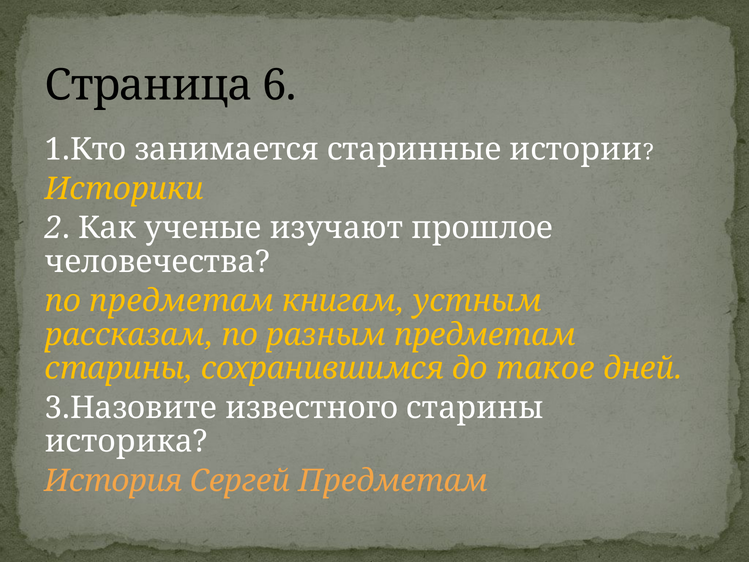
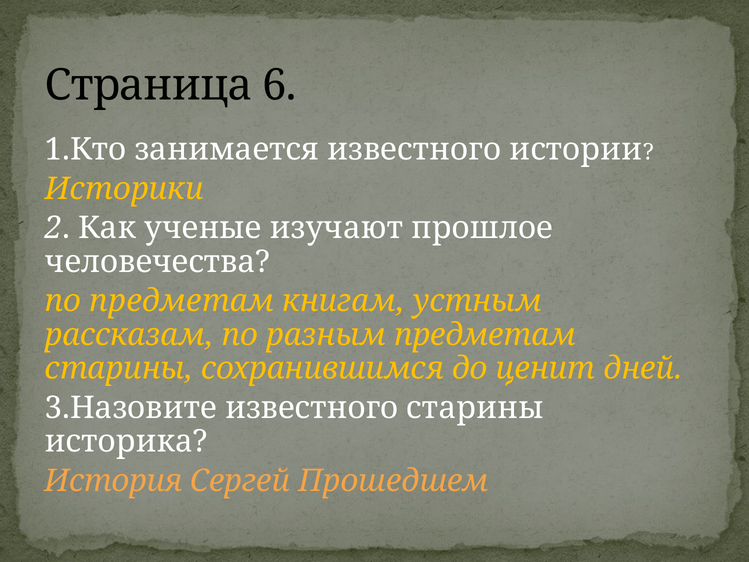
занимается старинные: старинные -> известного
такое: такое -> ценит
Сергей Предметам: Предметам -> Прошедшем
